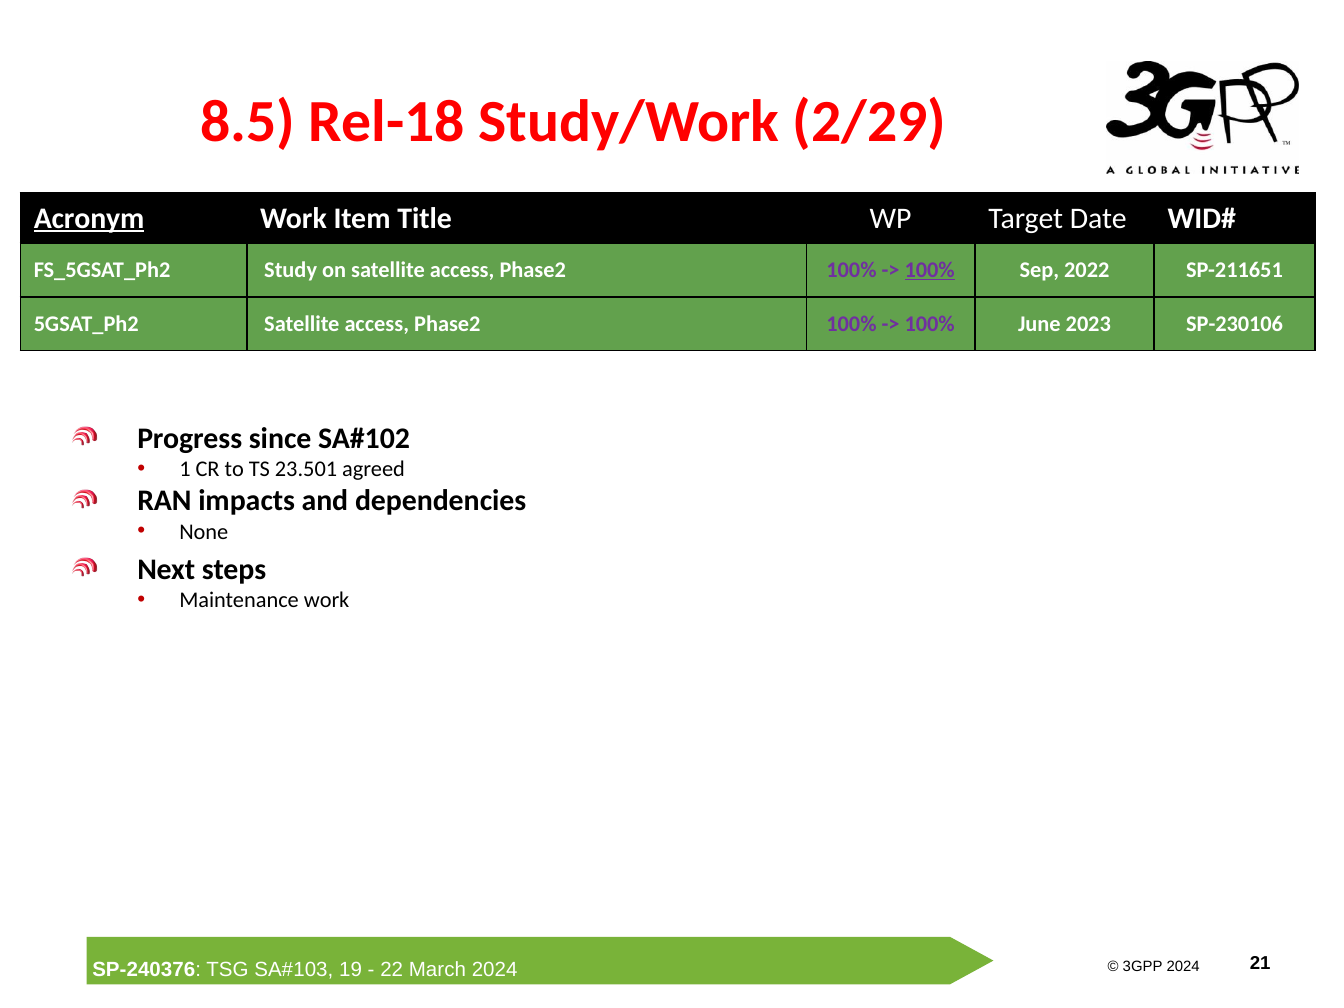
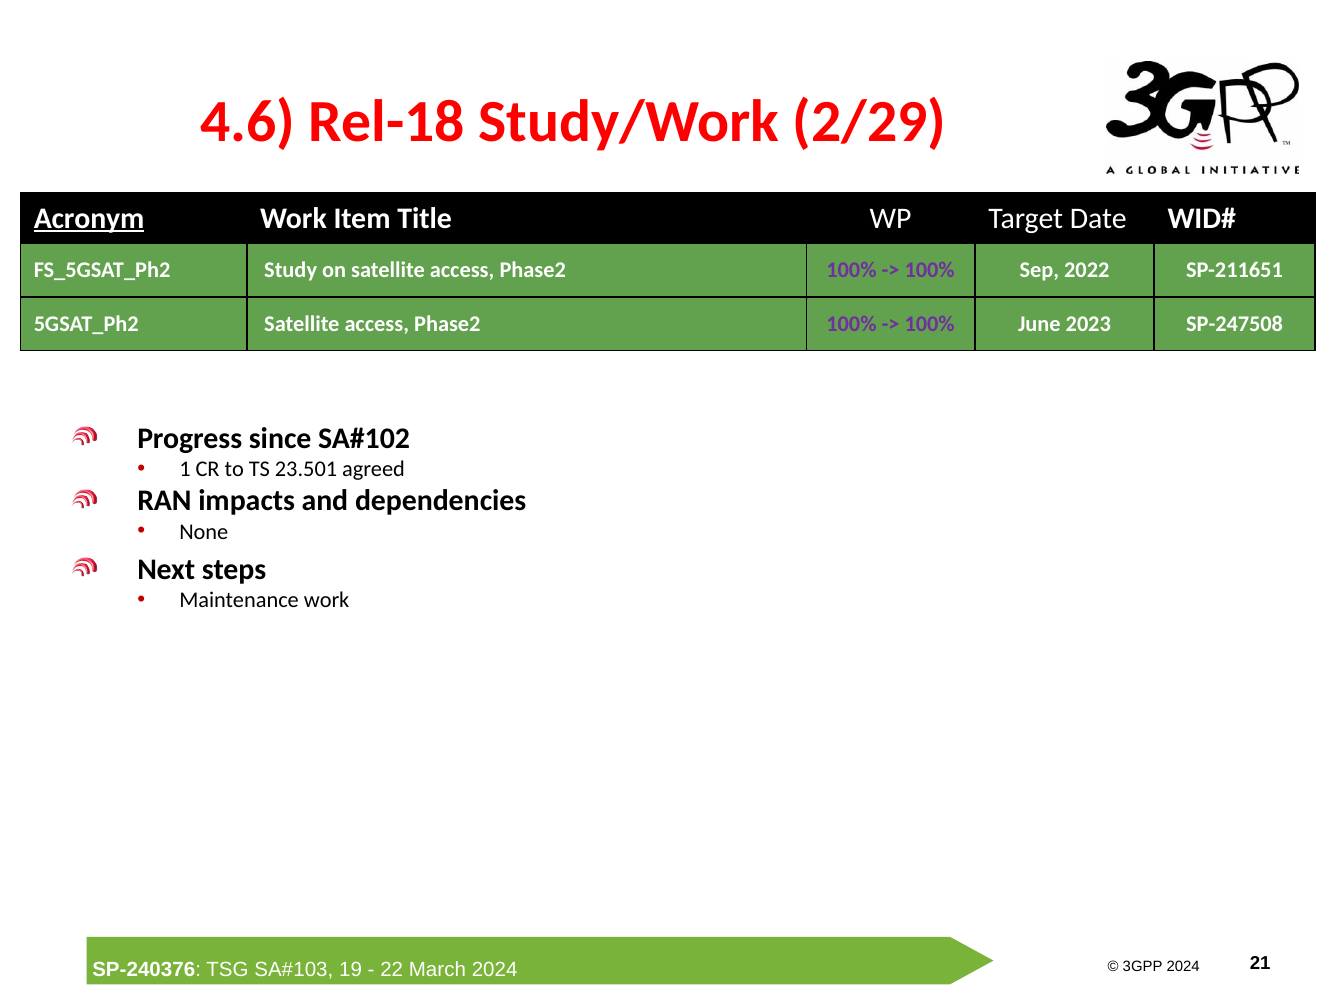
8.5: 8.5 -> 4.6
100% at (930, 270) underline: present -> none
SP-230106: SP-230106 -> SP-247508
